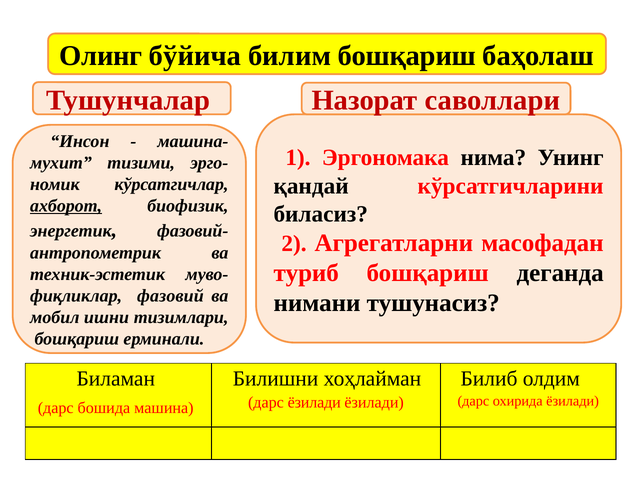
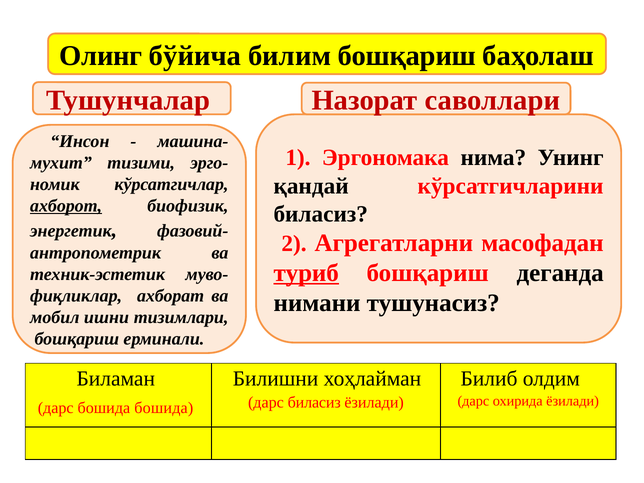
туриб underline: none -> present
фазовий: фазовий -> ахборат
дарс ёзилади: ёзилади -> биласиз
бошида машина: машина -> бошида
